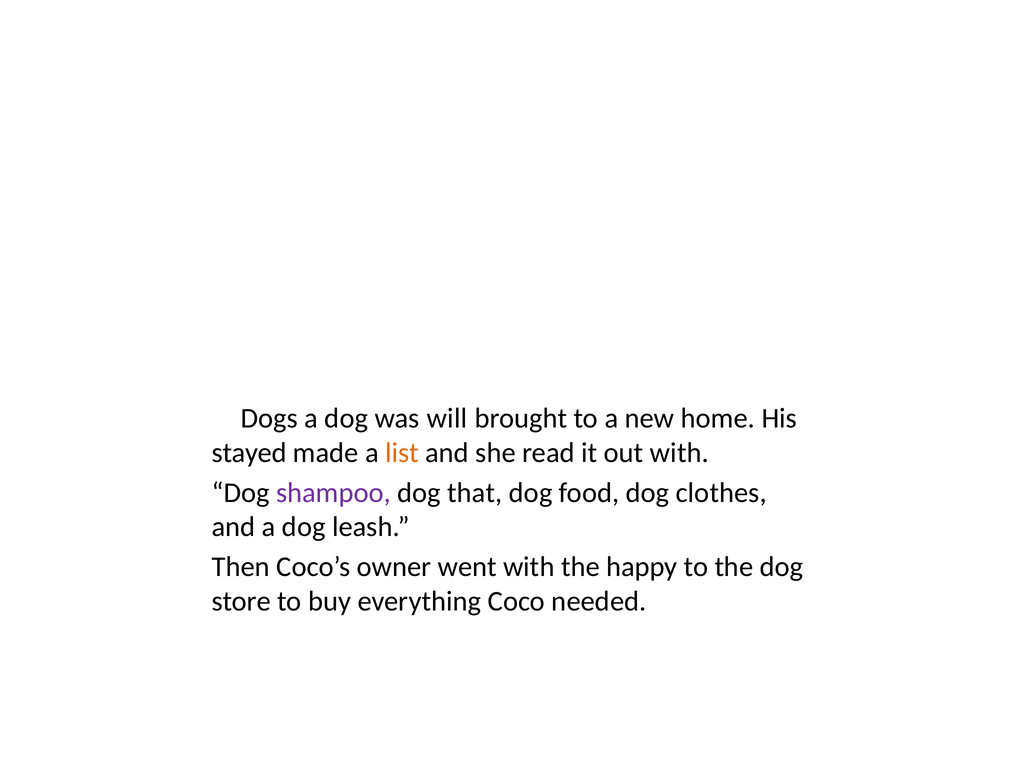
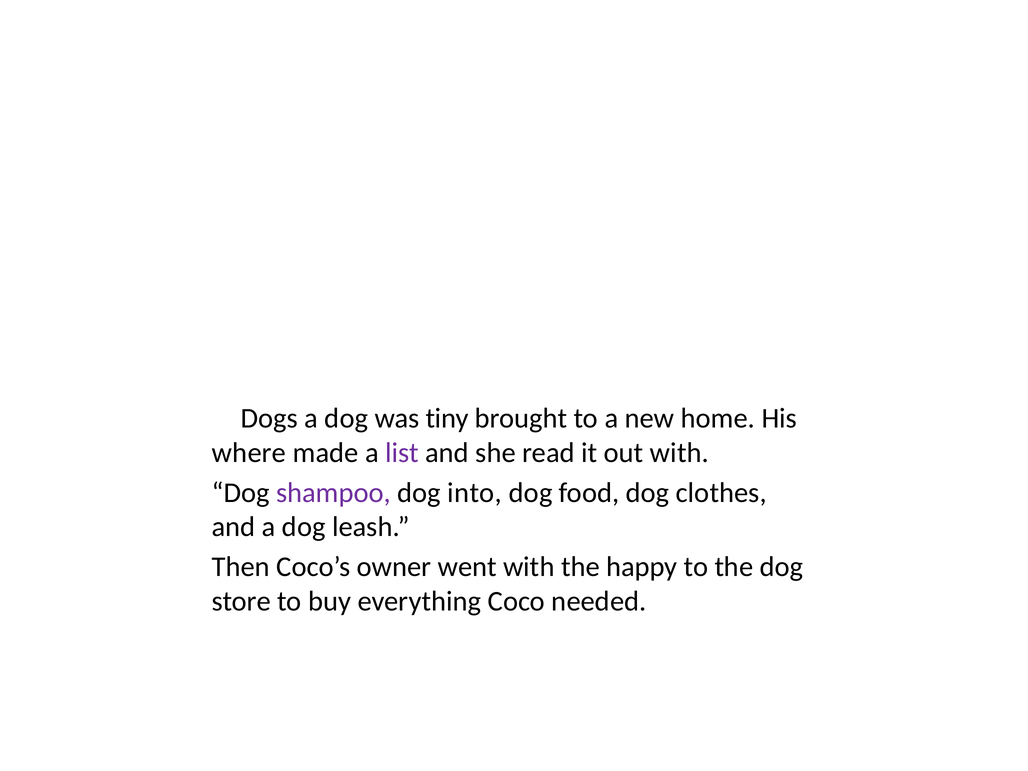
will: will -> tiny
stayed: stayed -> where
list colour: orange -> purple
that: that -> into
